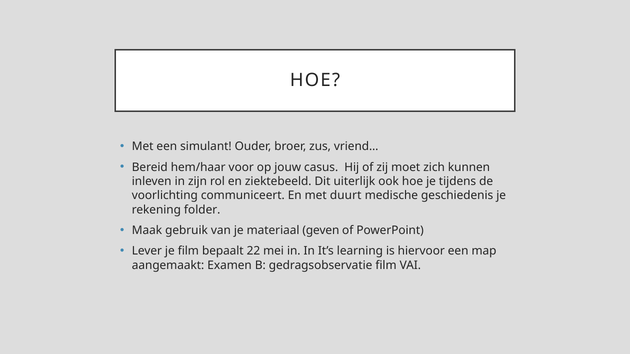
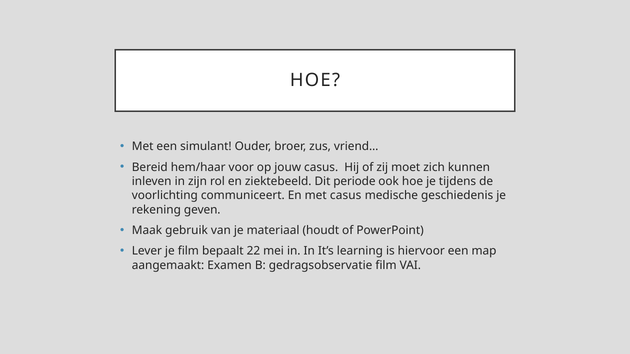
uiterlijk: uiterlijk -> periode
met duurt: duurt -> casus
folder: folder -> geven
geven: geven -> houdt
